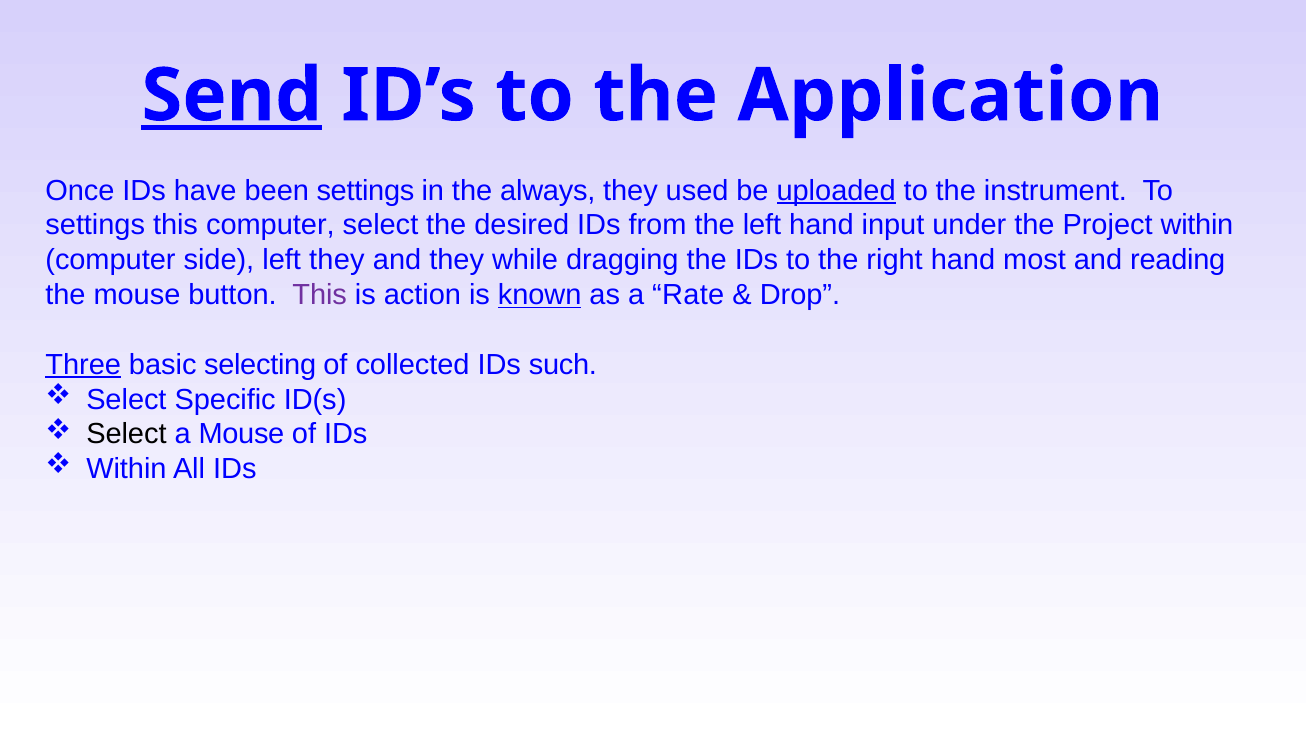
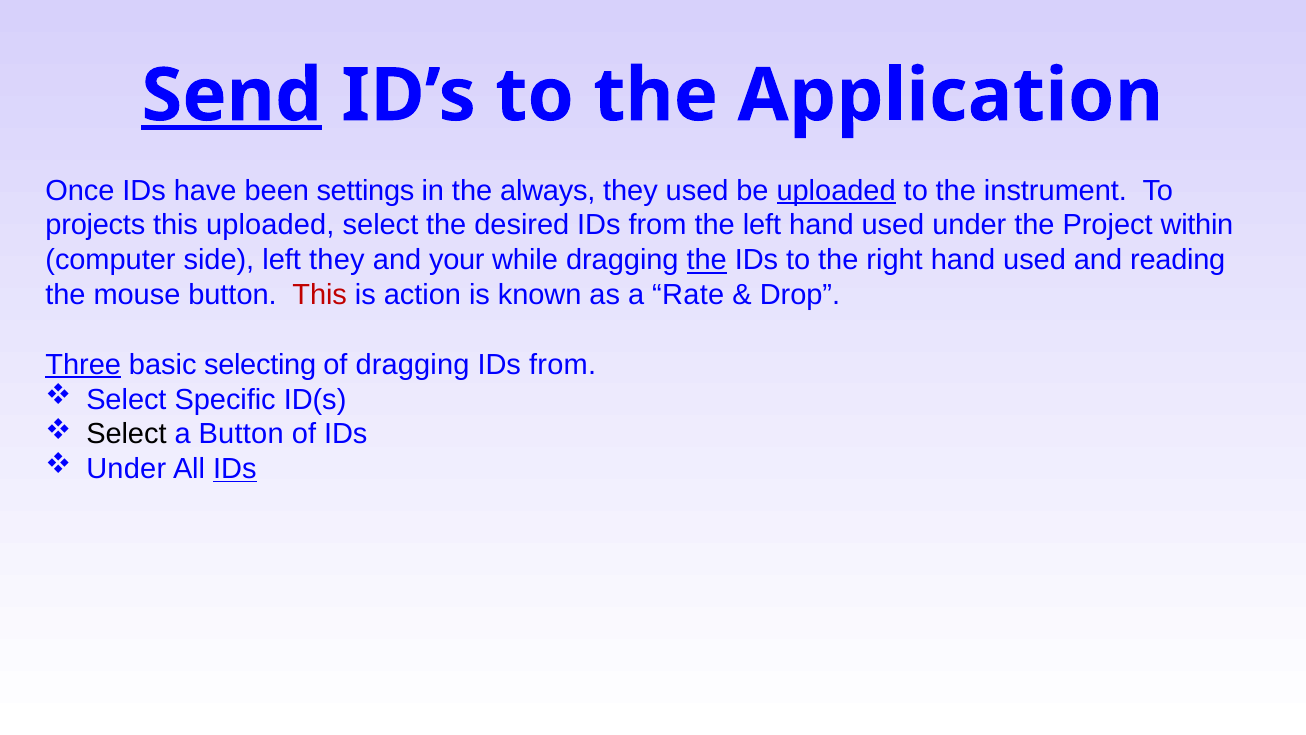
settings at (95, 225): settings -> projects
this computer: computer -> uploaded
left hand input: input -> used
and they: they -> your
the at (707, 260) underline: none -> present
right hand most: most -> used
This at (320, 295) colour: purple -> red
known underline: present -> none
of collected: collected -> dragging
such at (563, 364): such -> from
a Mouse: Mouse -> Button
Within at (126, 469): Within -> Under
IDs at (235, 469) underline: none -> present
